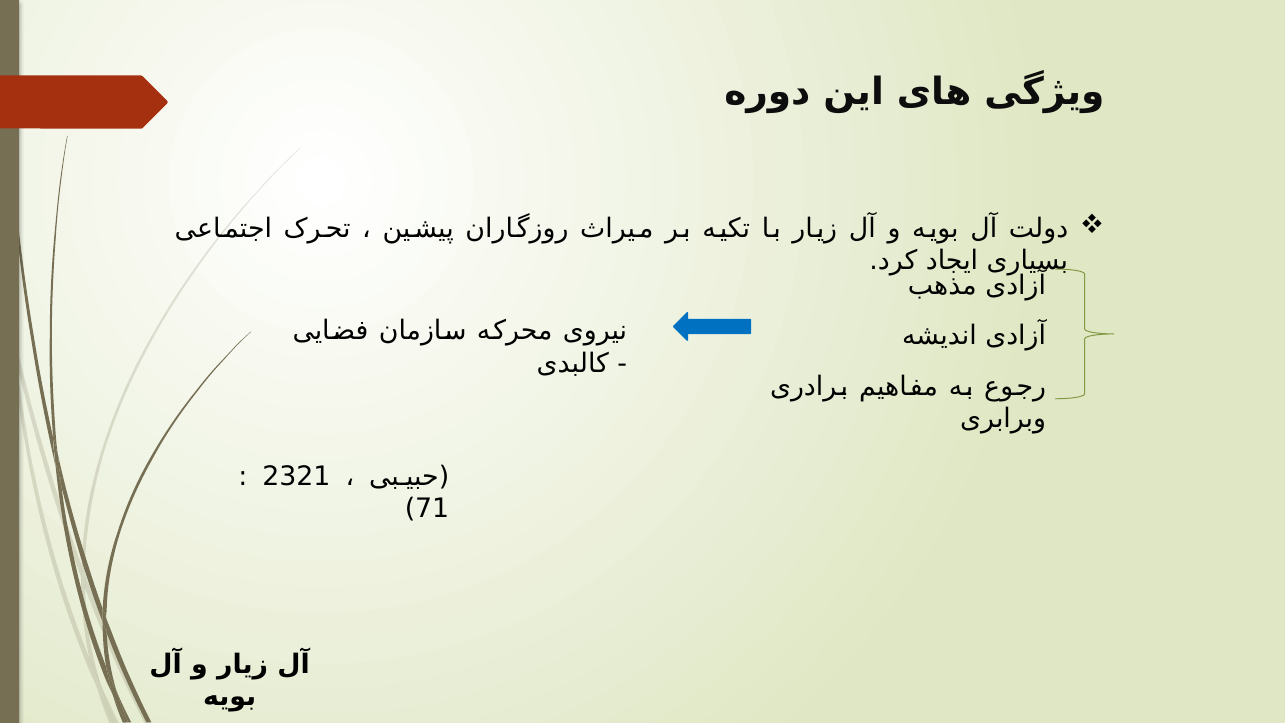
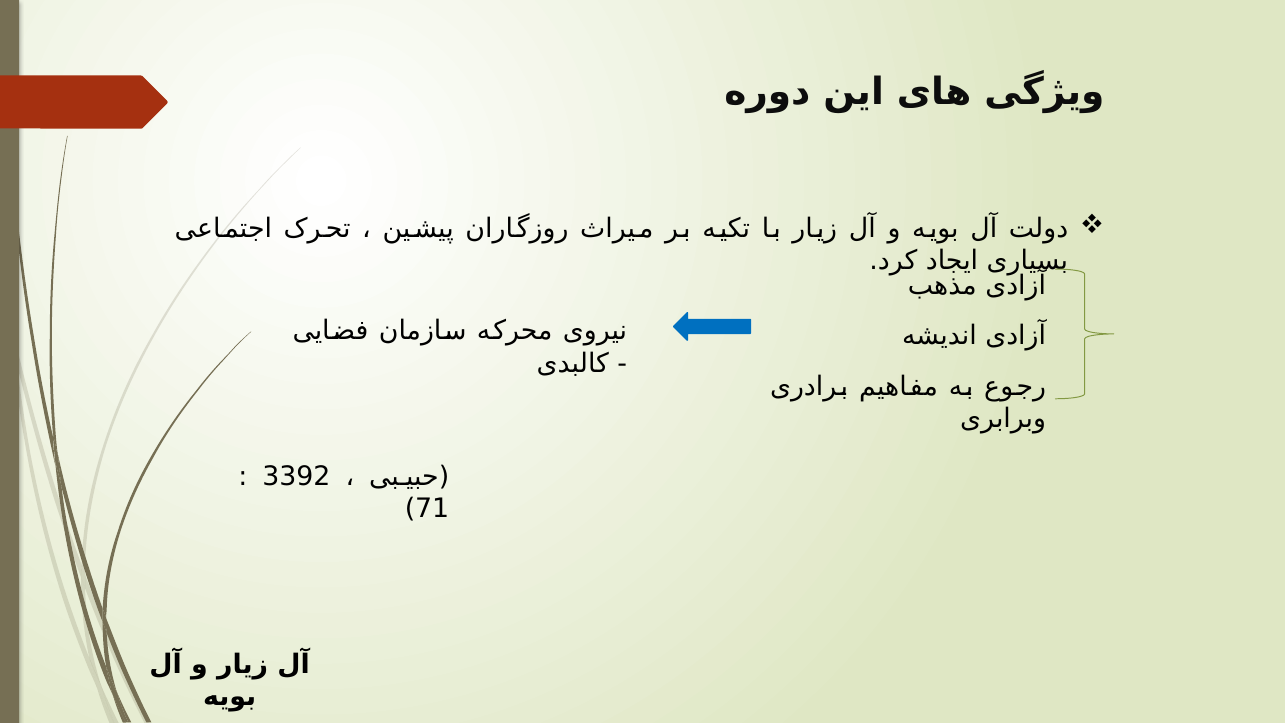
2321: 2321 -> 3392
